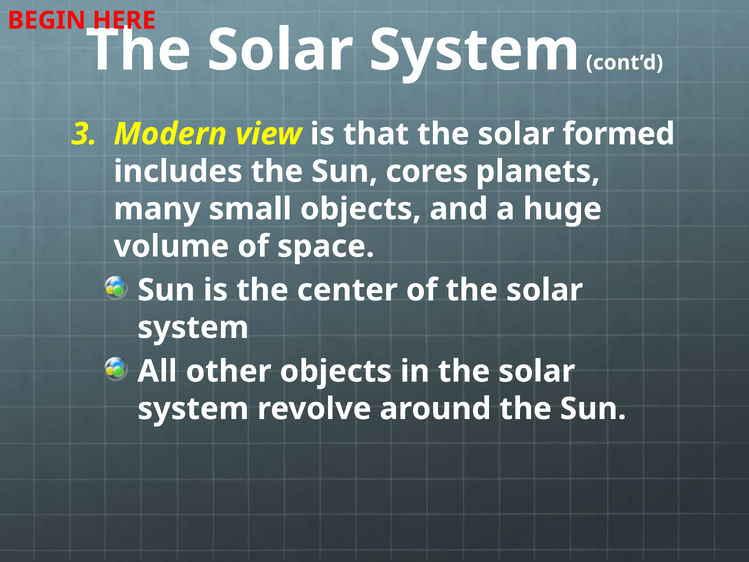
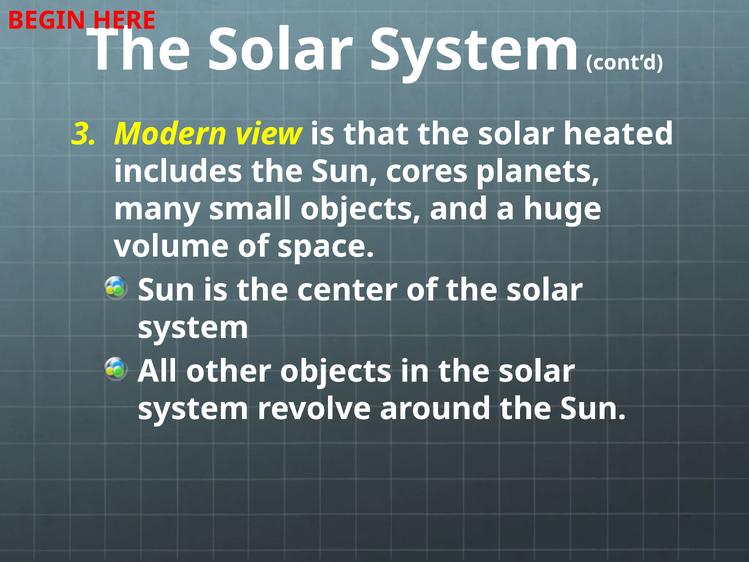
formed: formed -> heated
